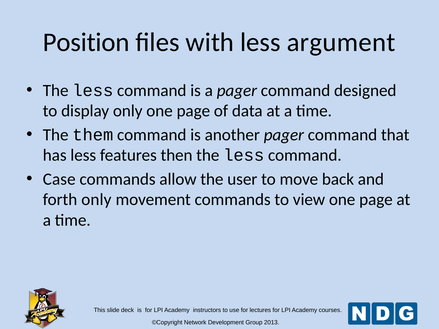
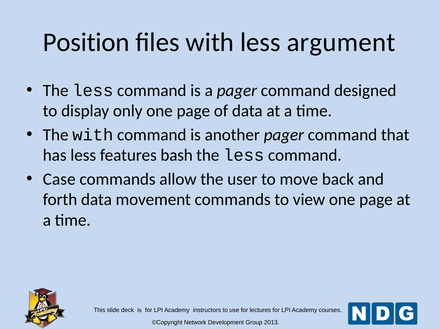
The them: them -> with
then: then -> bash
forth only: only -> data
